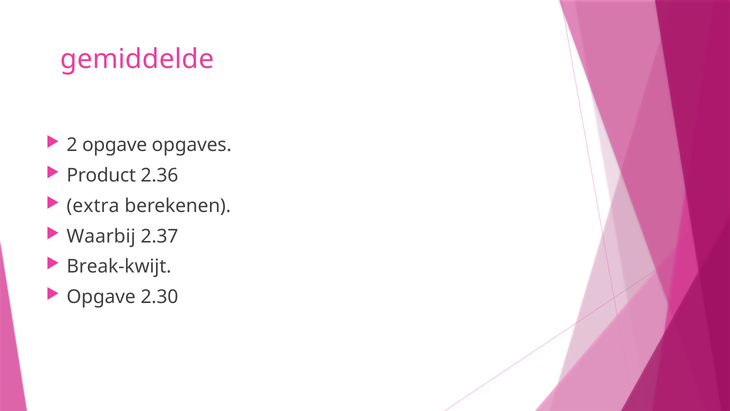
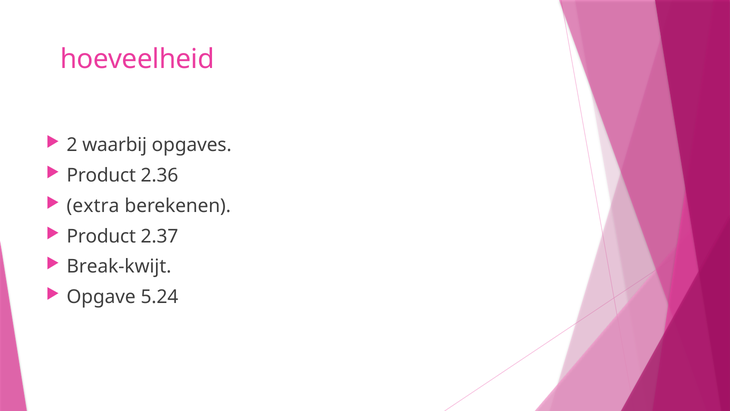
gemiddelde: gemiddelde -> hoeveelheid
2 opgave: opgave -> waarbij
Waarbij at (101, 236): Waarbij -> Product
2.30: 2.30 -> 5.24
